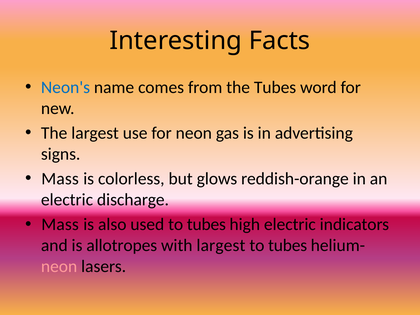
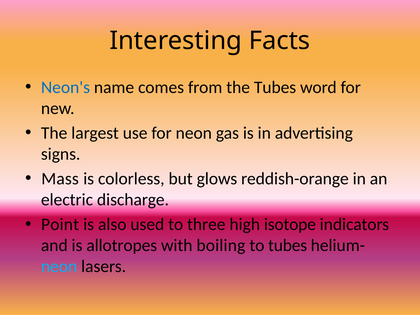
Mass at (60, 225): Mass -> Point
used to tubes: tubes -> three
high electric: electric -> isotope
with largest: largest -> boiling
neon at (59, 267) colour: pink -> light blue
